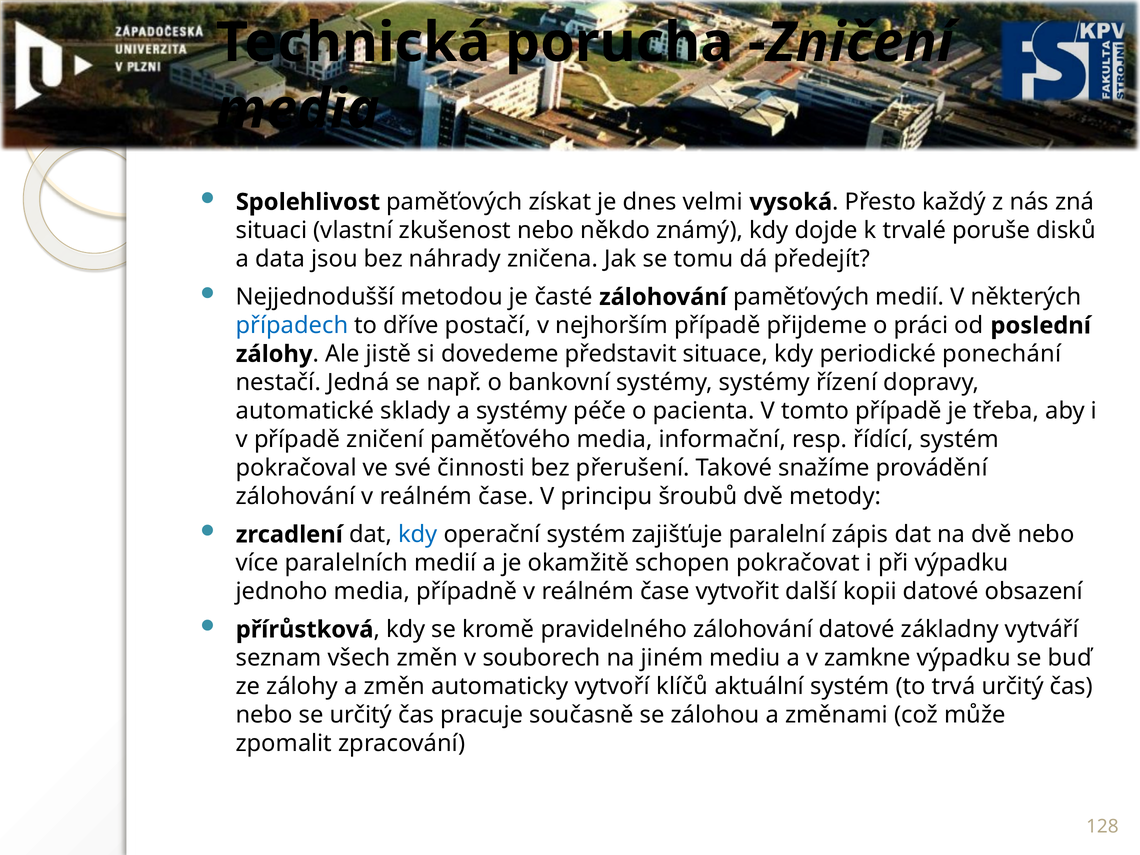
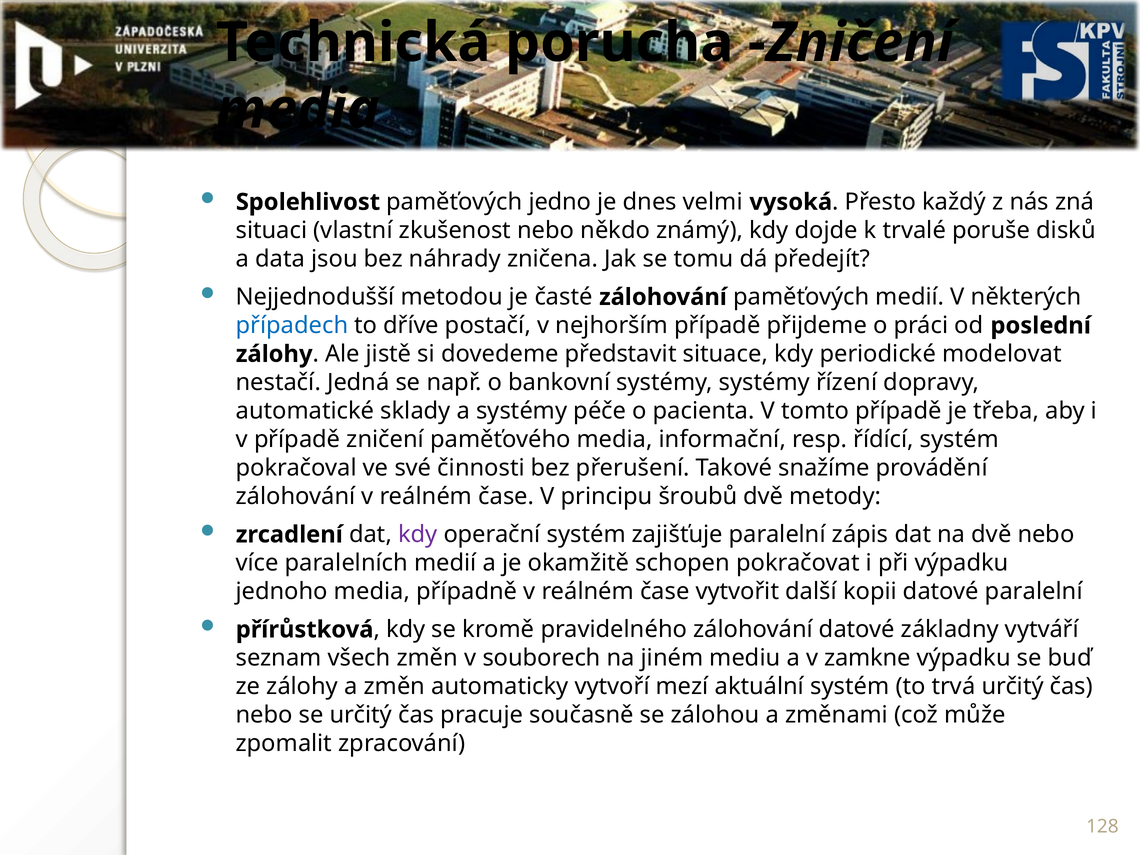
získat: získat -> jedno
ponechání: ponechání -> modelovat
kdy at (418, 535) colour: blue -> purple
datové obsazení: obsazení -> paralelní
klíčů: klíčů -> mezí
